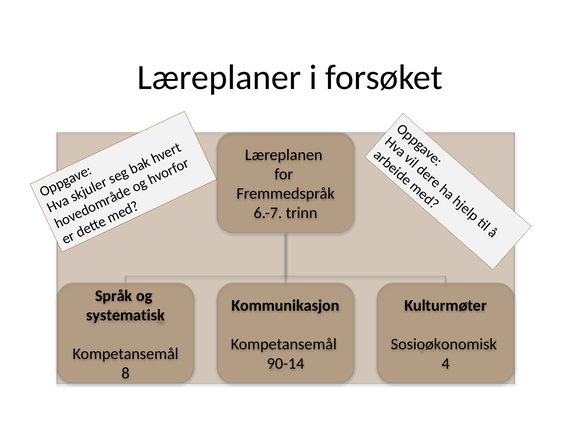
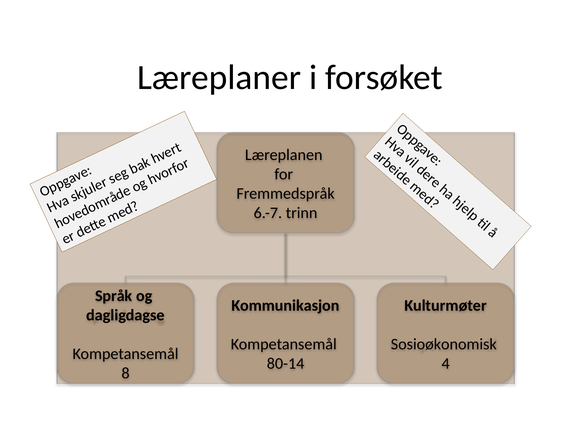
systematisk: systematisk -> dagligdagse
90-14: 90-14 -> 80-14
